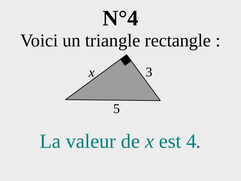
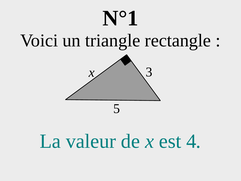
N°4: N°4 -> N°1
